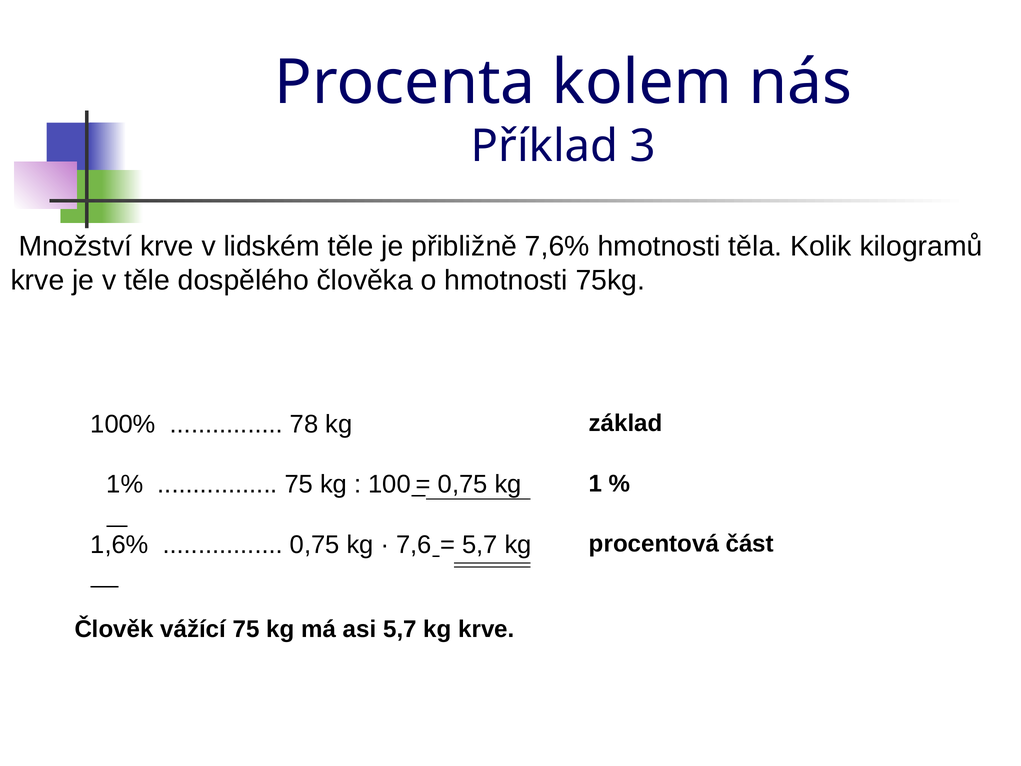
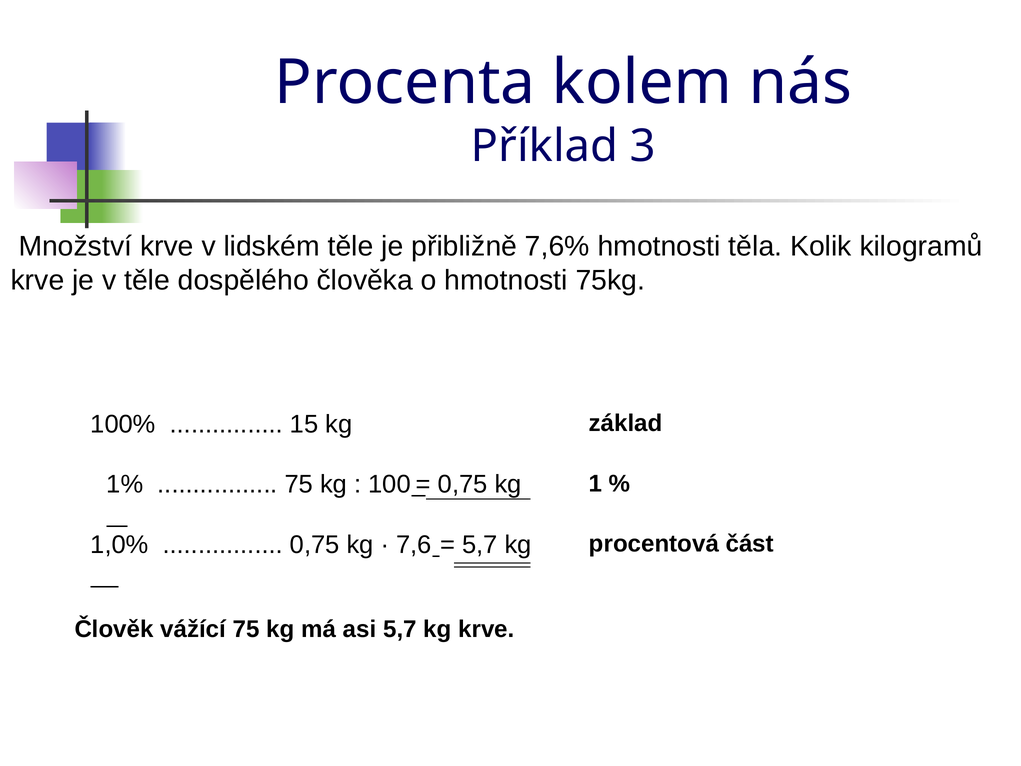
78: 78 -> 15
1,6%: 1,6% -> 1,0%
